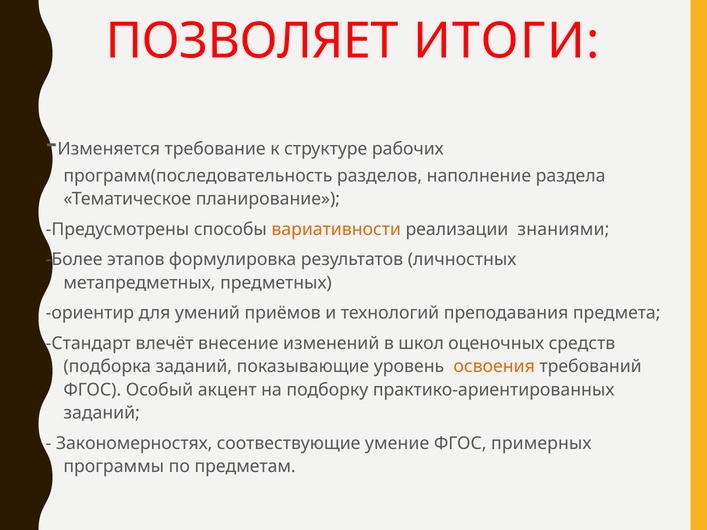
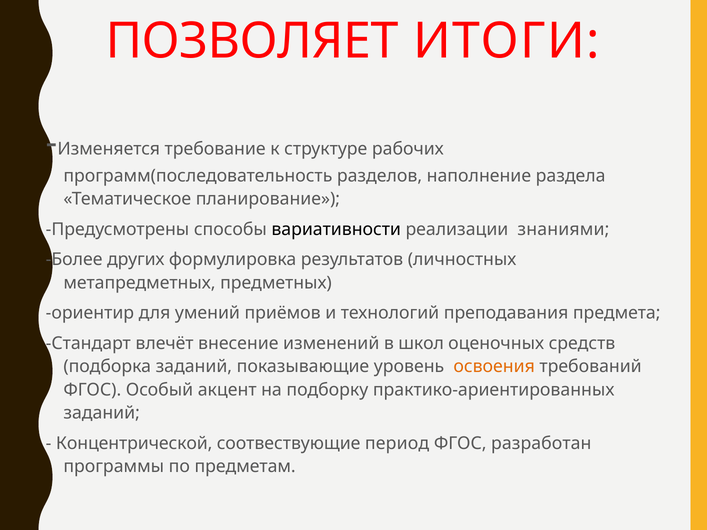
вариативности colour: orange -> black
этапов: этапов -> других
Закономерностях: Закономерностях -> Концентрической
умение: умение -> период
примерных: примерных -> разработан
